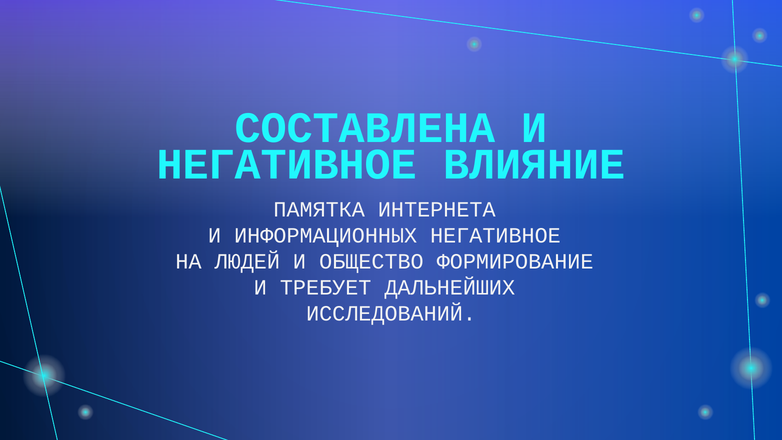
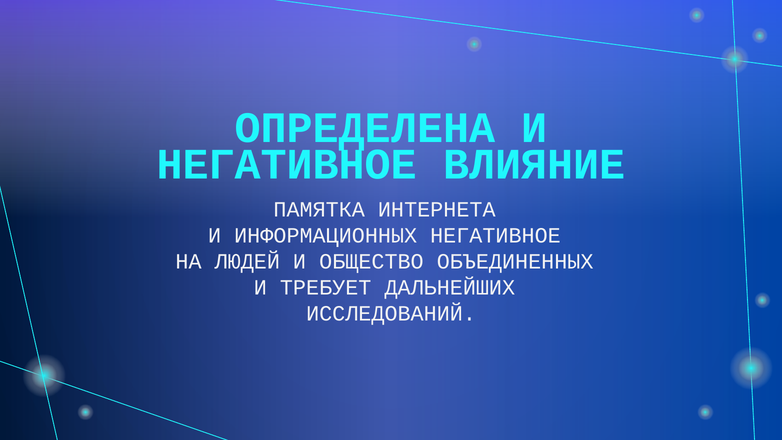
СОСТАВЛЕНА: СОСТАВЛЕНА -> ОПРЕДЕЛЕНА
ФОРМИРОВАНИЕ: ФОРМИРОВАНИЕ -> ОБЪЕДИНЕННЫХ
